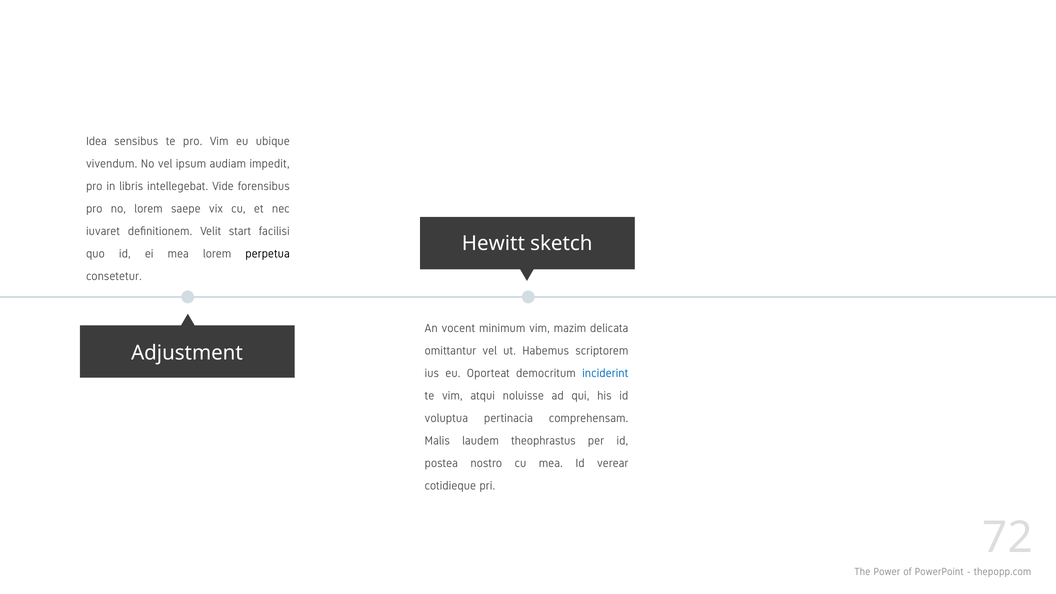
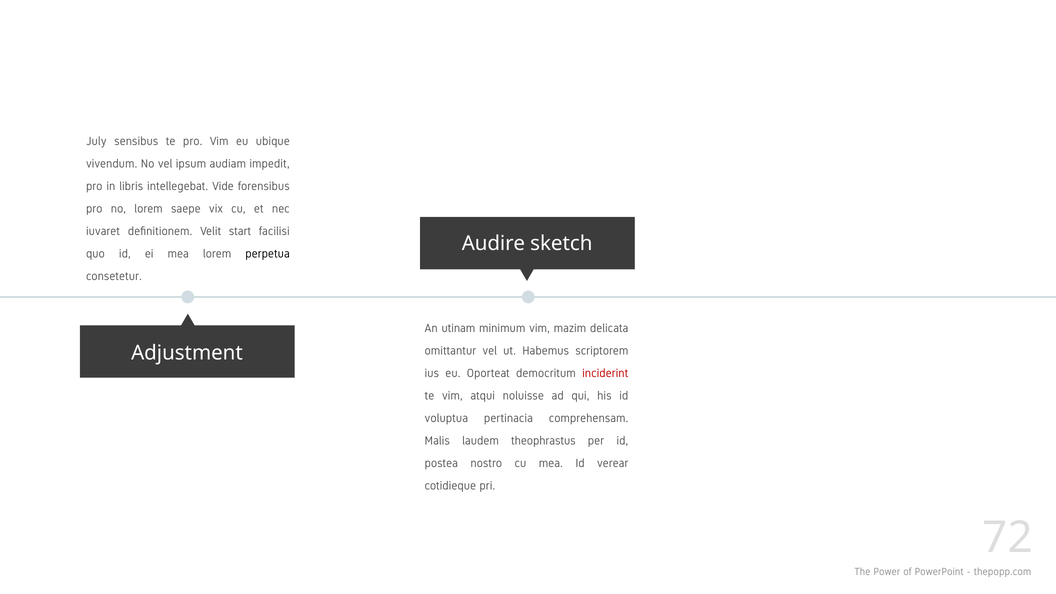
Idea: Idea -> July
Hewitt: Hewitt -> Audire
vocent: vocent -> utinam
inciderint colour: blue -> red
